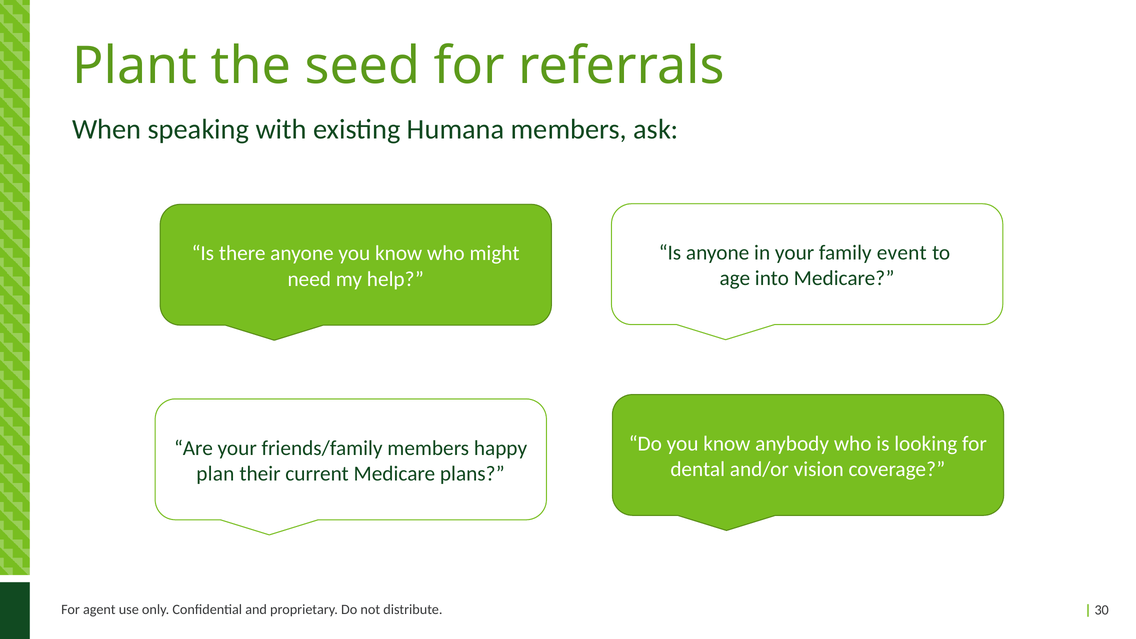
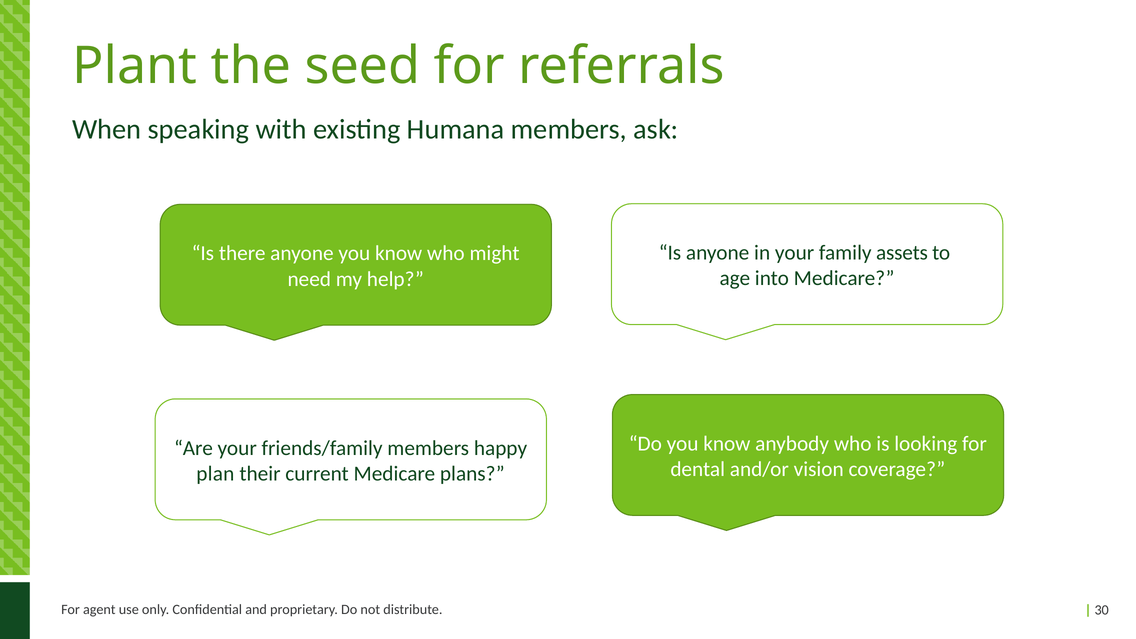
event: event -> assets
